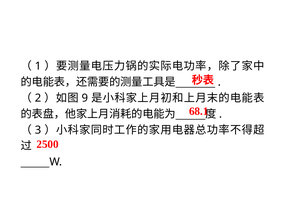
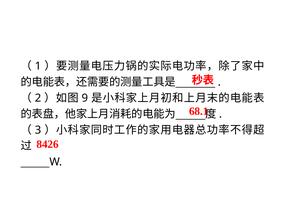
2500: 2500 -> 8426
